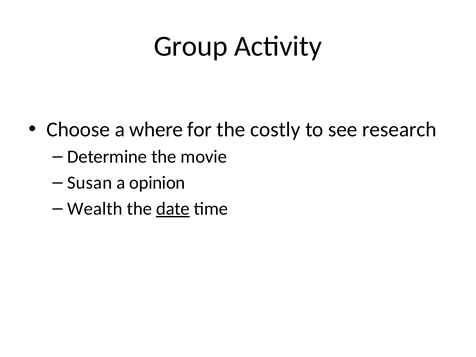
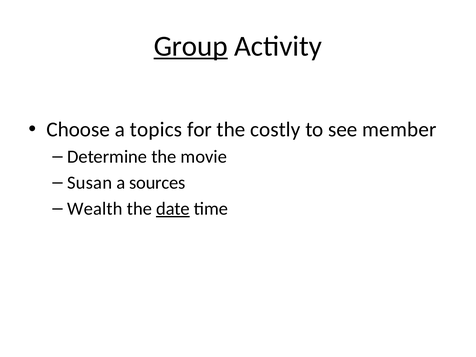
Group underline: none -> present
where: where -> topics
research: research -> member
opinion: opinion -> sources
